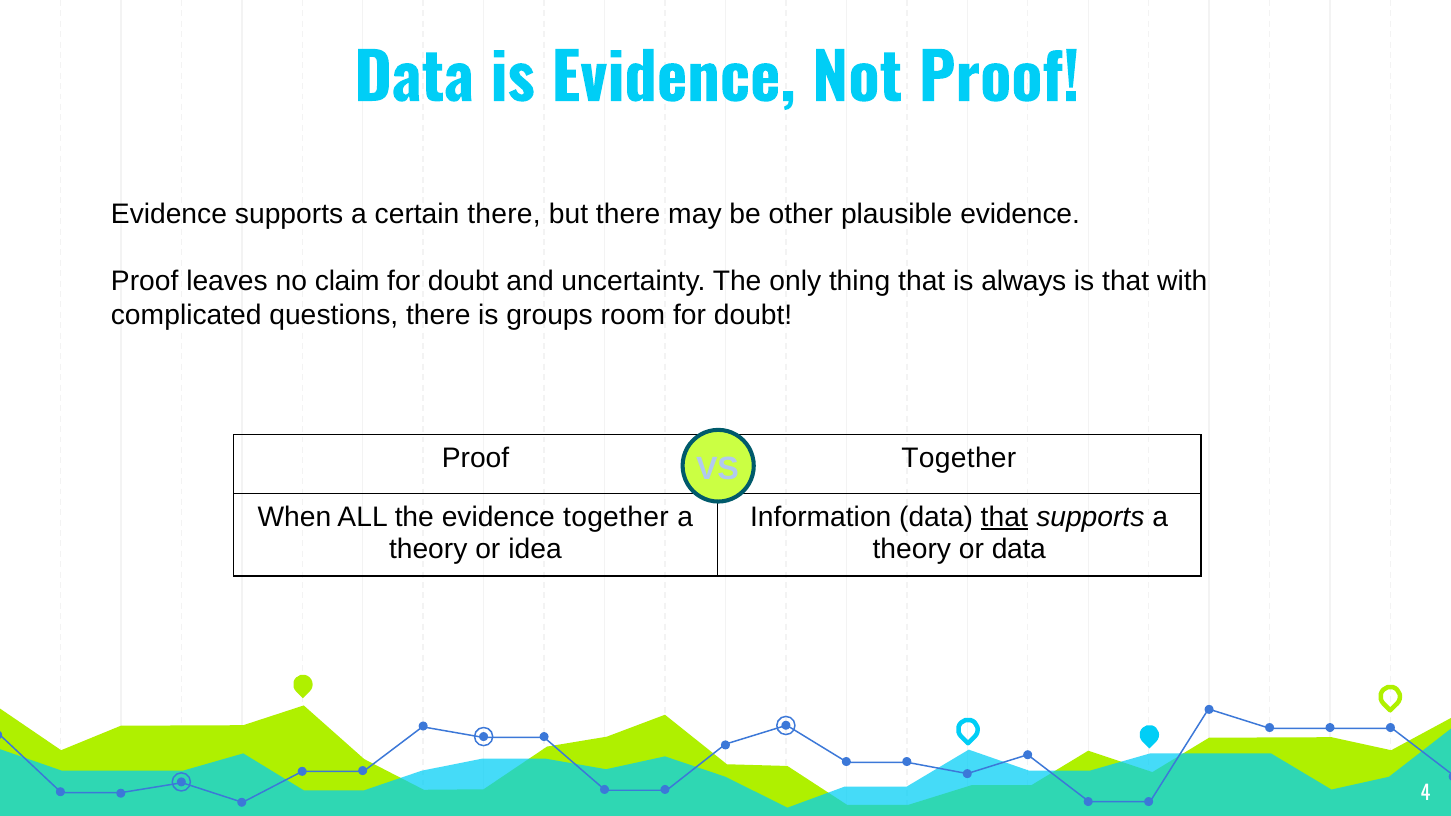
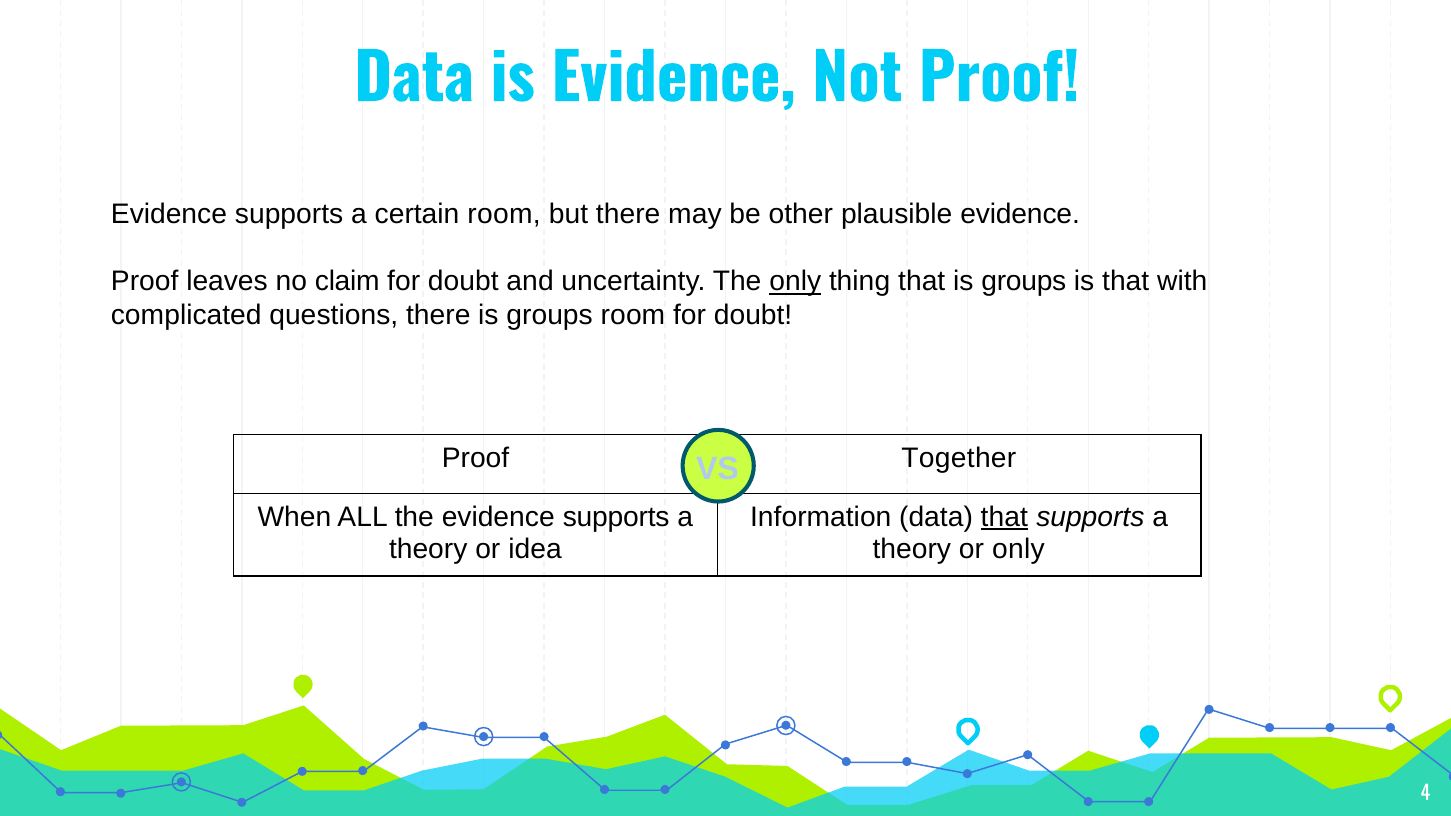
certain there: there -> room
only at (795, 282) underline: none -> present
that is always: always -> groups
the evidence together: together -> supports
or data: data -> only
